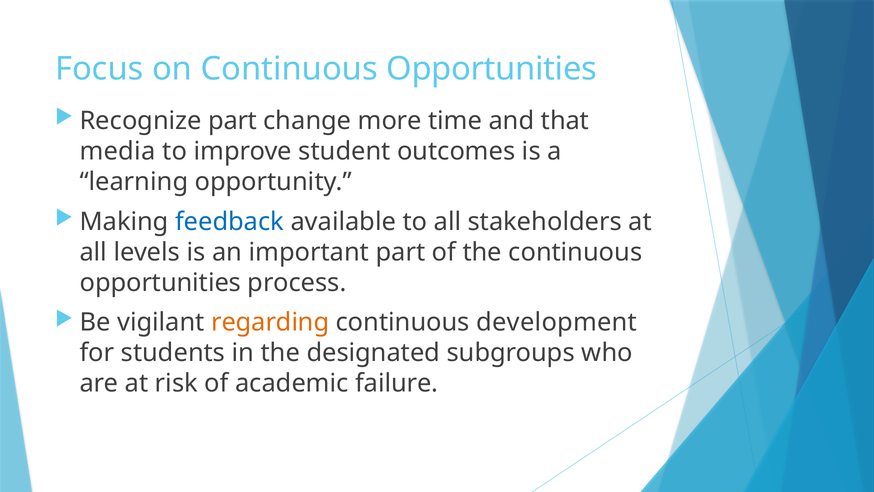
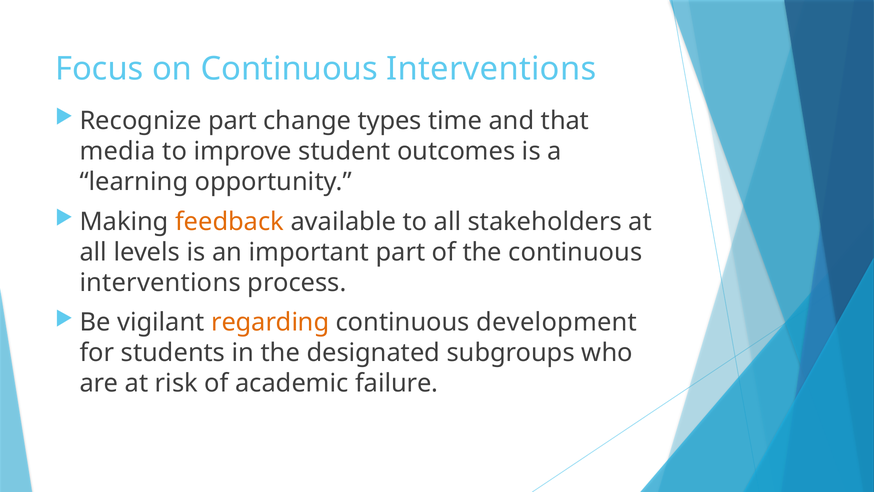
on Continuous Opportunities: Opportunities -> Interventions
more: more -> types
feedback colour: blue -> orange
opportunities at (160, 283): opportunities -> interventions
